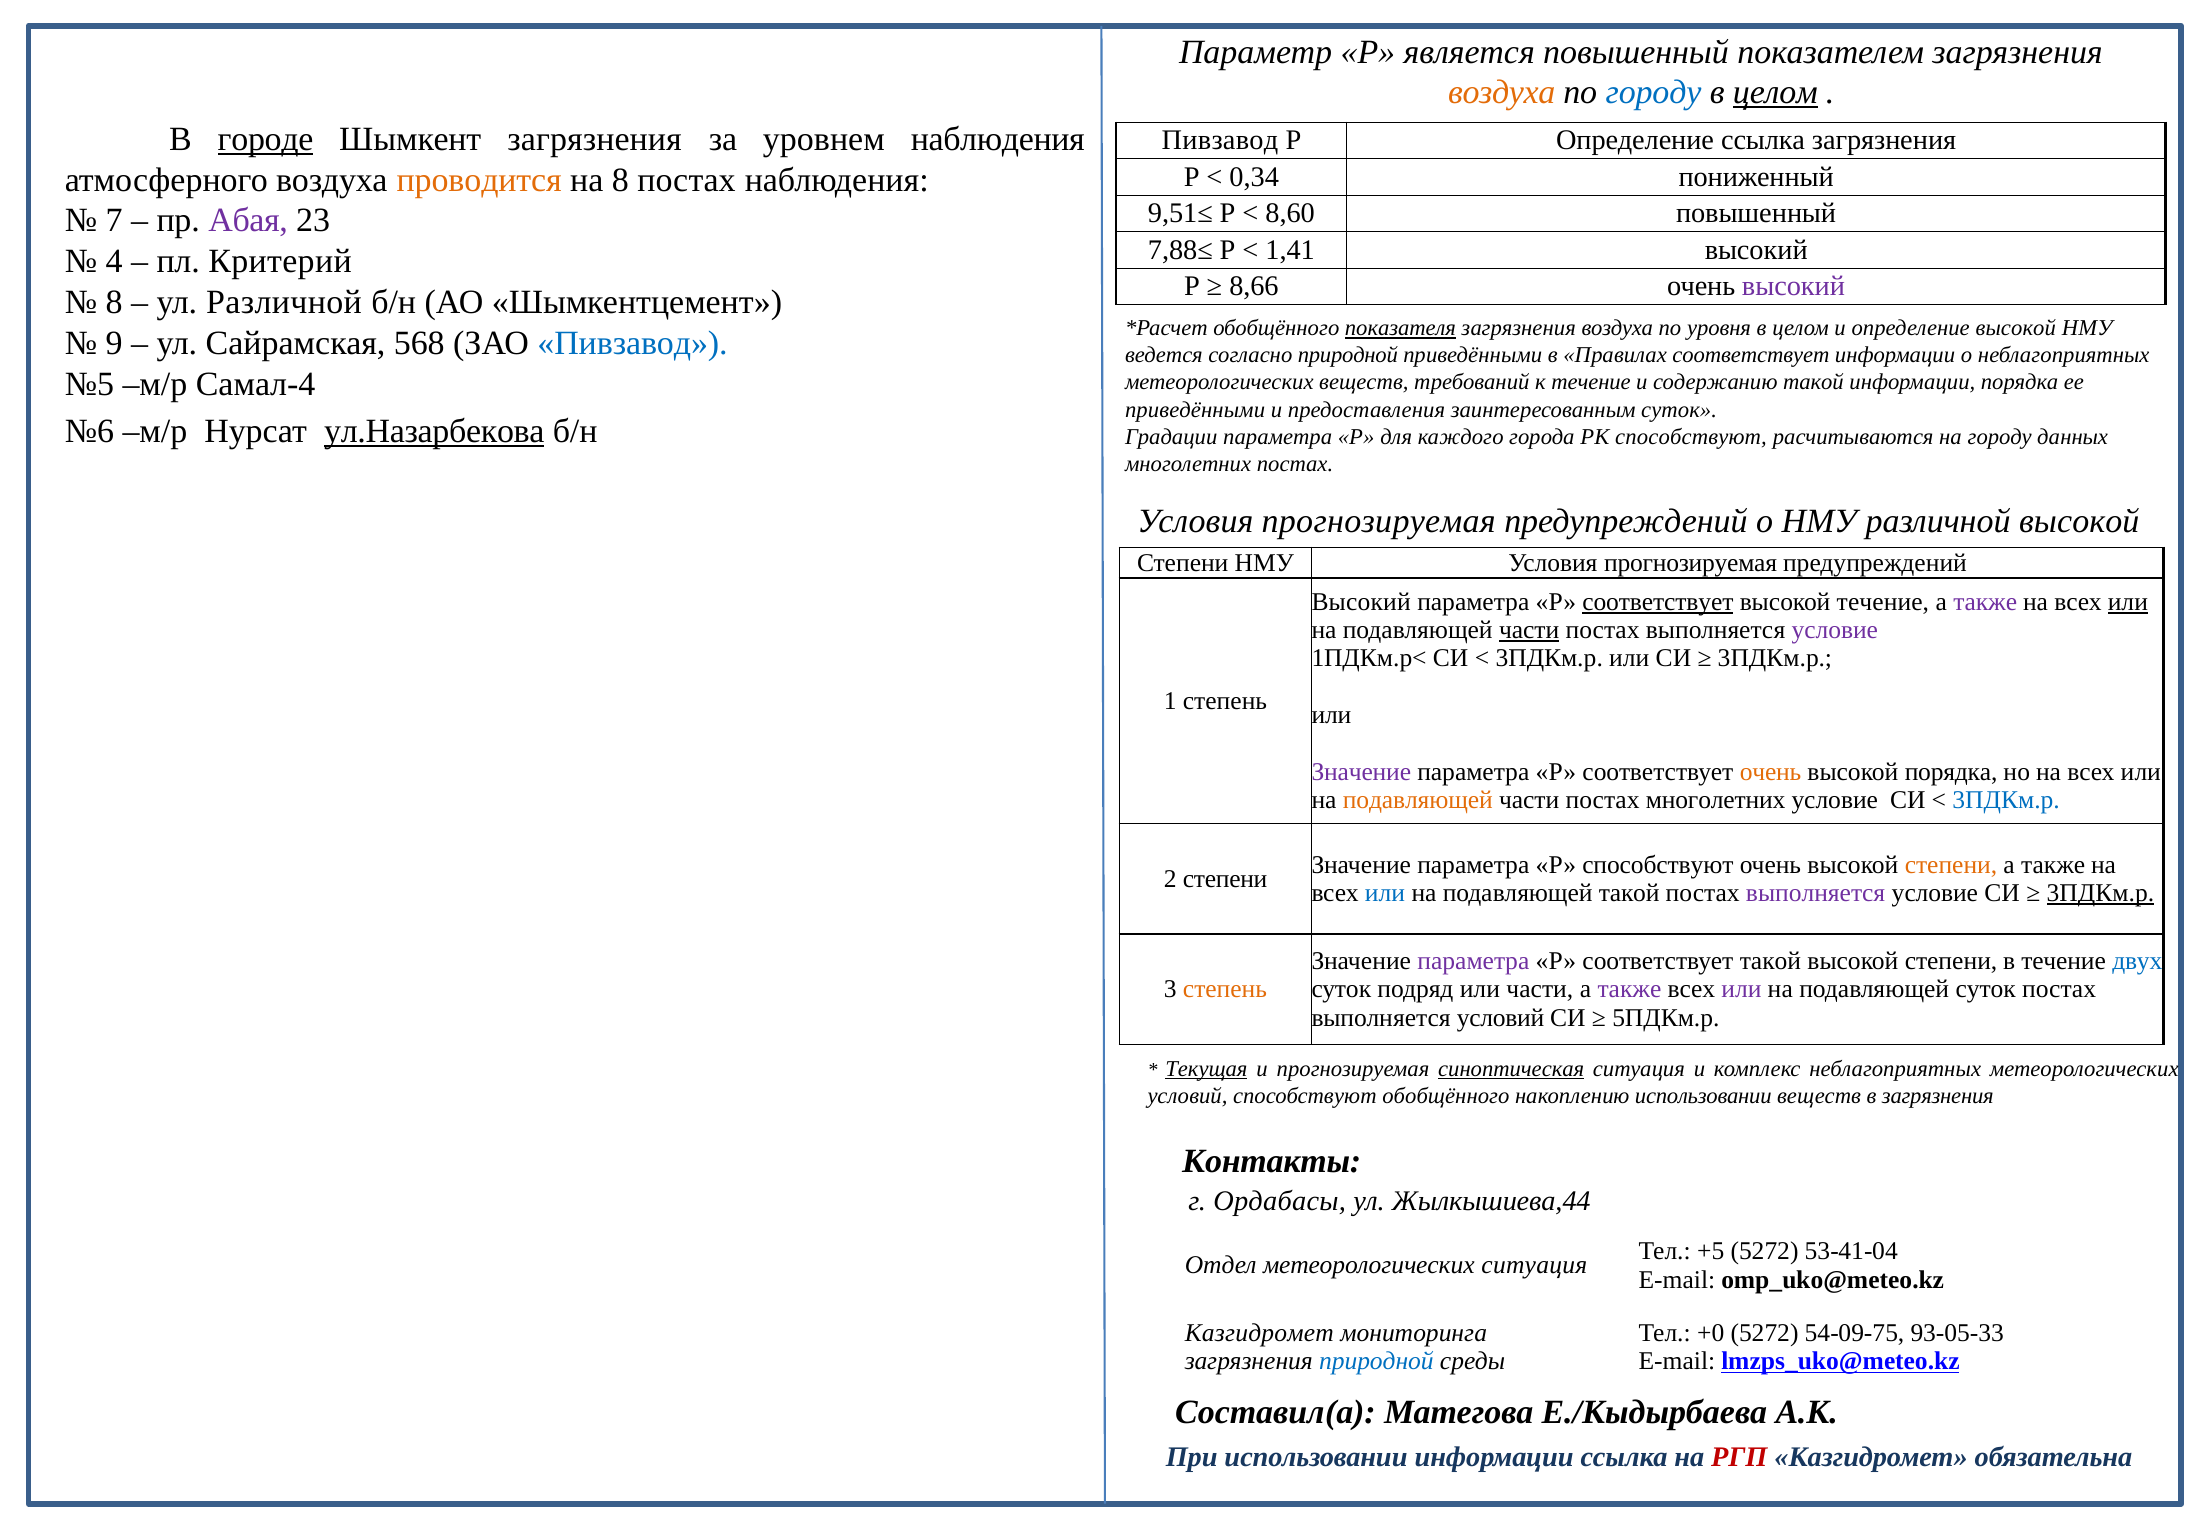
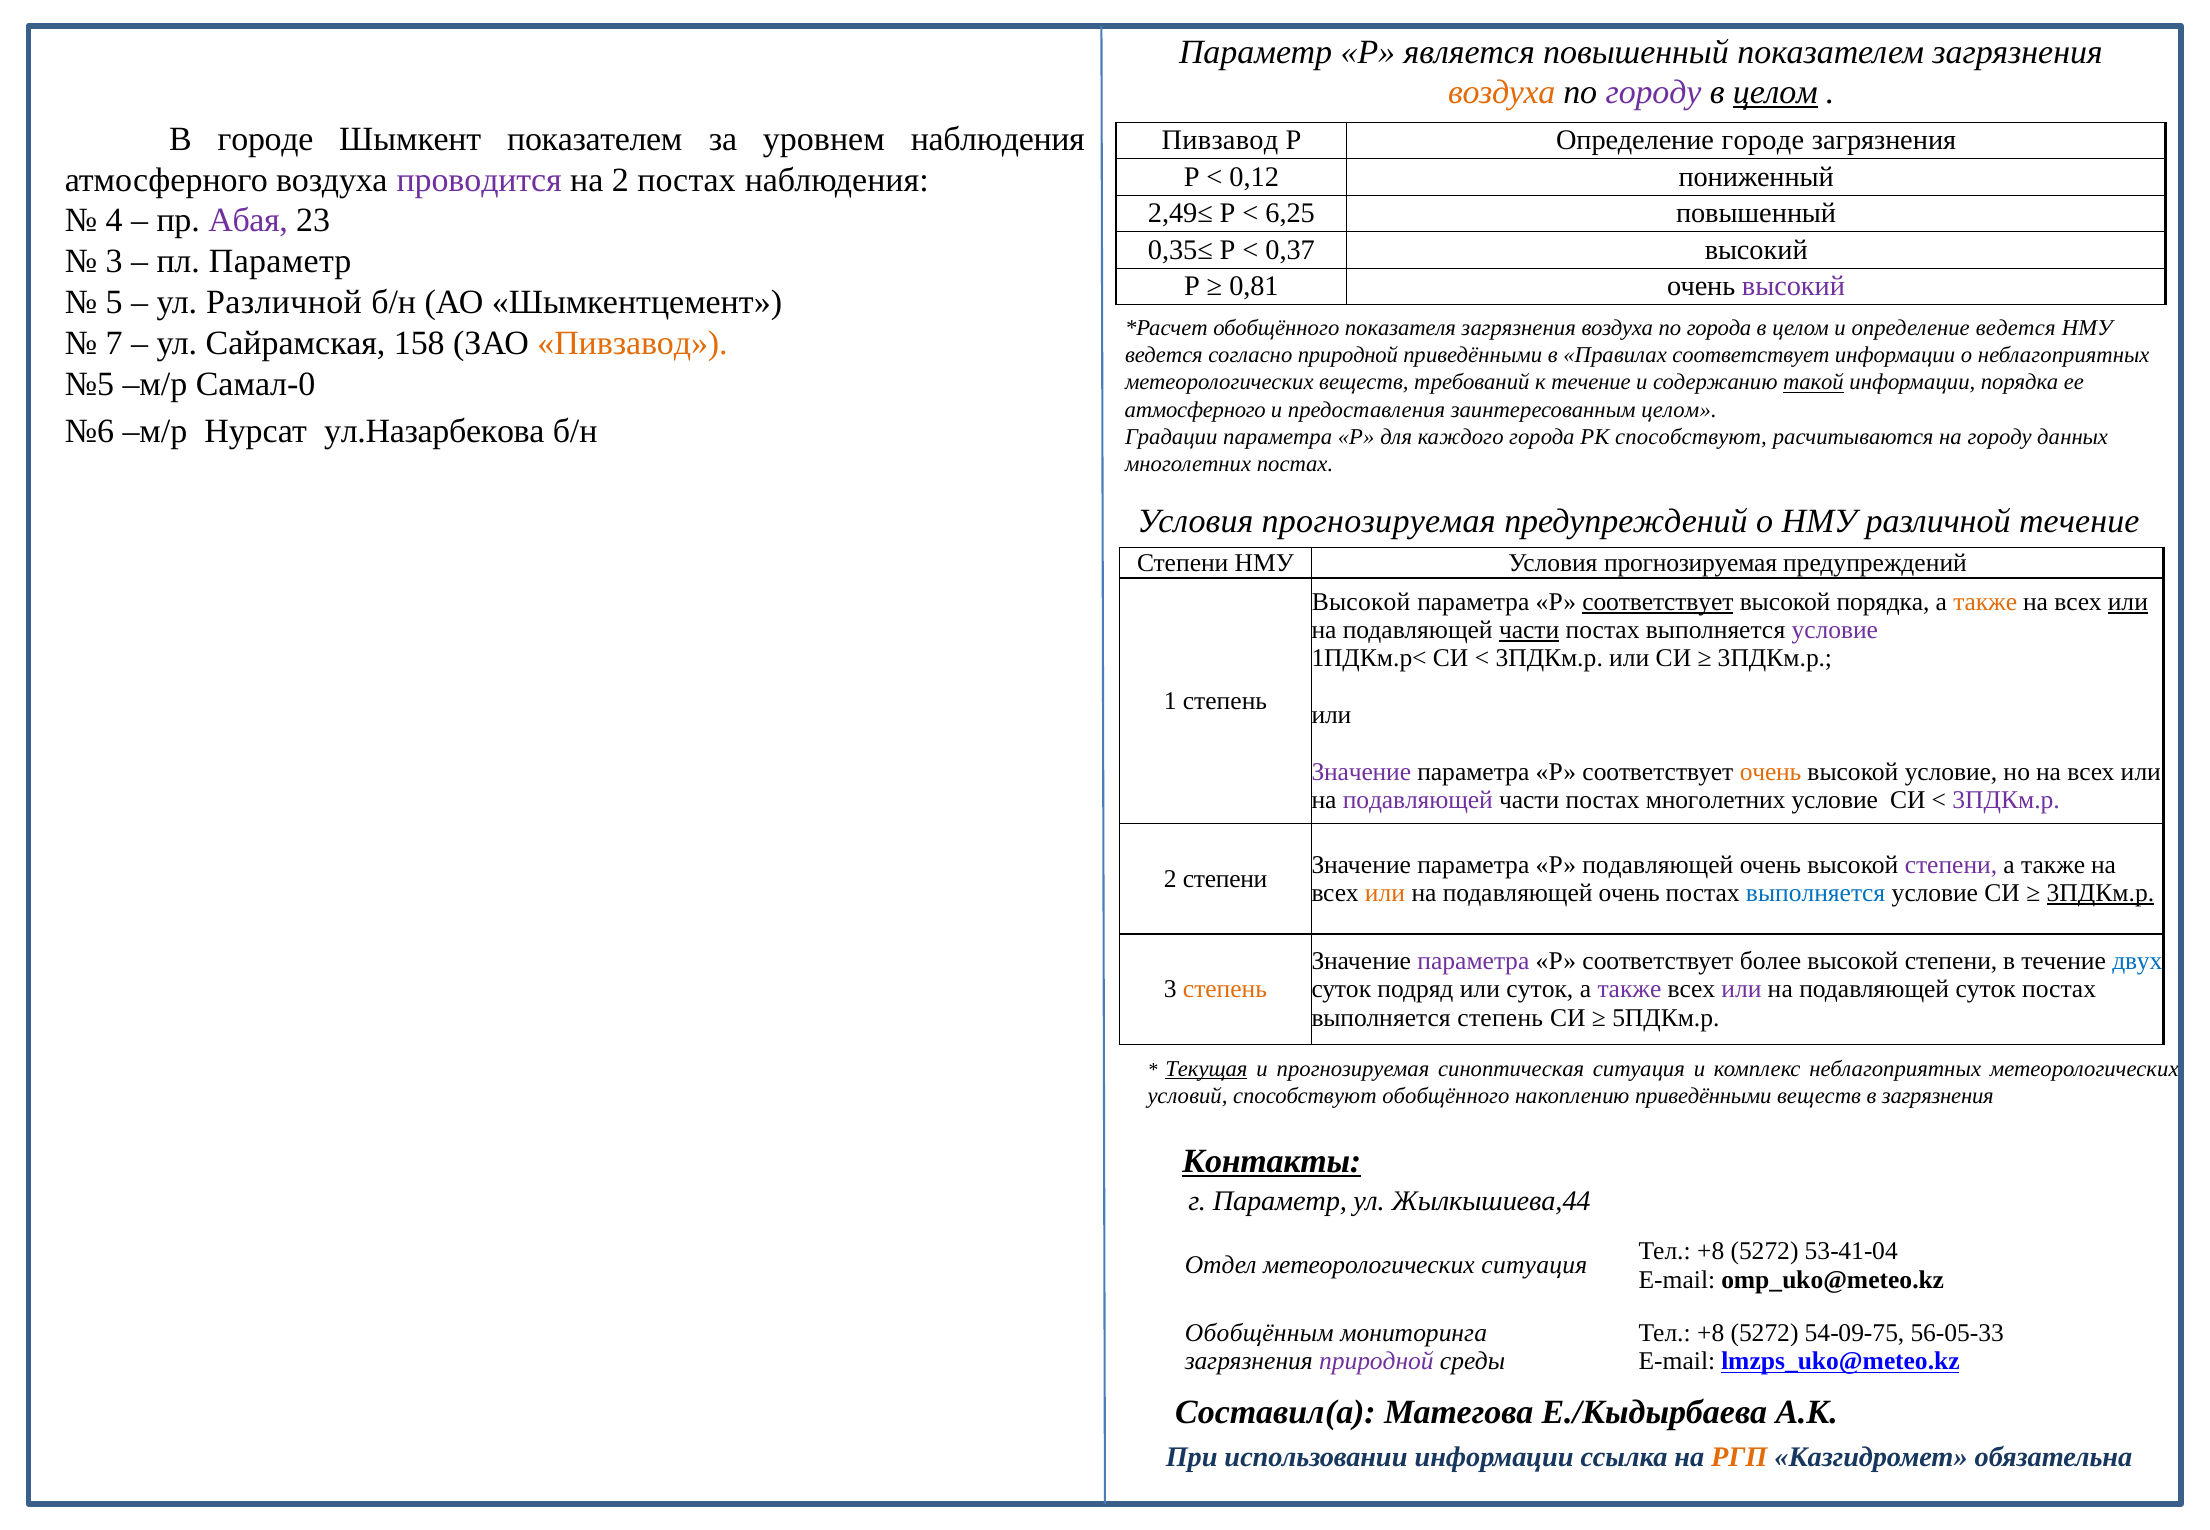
городу at (1653, 93) colour: blue -> purple
городе at (266, 139) underline: present -> none
Шымкент загрязнения: загрязнения -> показателем
Определение ссылка: ссылка -> городе
0,34: 0,34 -> 0,12
проводится colour: orange -> purple
на 8: 8 -> 2
9,51≤: 9,51≤ -> 2,49≤
8,60: 8,60 -> 6,25
7: 7 -> 4
7,88≤: 7,88≤ -> 0,35≤
1,41: 1,41 -> 0,37
4 at (114, 262): 4 -> 3
пл Критерий: Критерий -> Параметр
8,66: 8,66 -> 0,81
8 at (114, 302): 8 -> 5
показателя underline: present -> none
по уровня: уровня -> города
определение высокой: высокой -> ведется
9: 9 -> 7
568: 568 -> 158
Пивзавод at (633, 343) colour: blue -> orange
Самал-4: Самал-4 -> Самал-0
такой at (1813, 382) underline: none -> present
приведёнными at (1195, 410): приведёнными -> атмосферного
заинтересованным суток: суток -> целом
ул.Назарбекова underline: present -> none
различной высокой: высокой -> течение
Высокий at (1361, 602): Высокий -> Высокой
высокой течение: течение -> порядка
также at (1985, 602) colour: purple -> orange
высокой порядка: порядка -> условие
подавляющей at (1418, 800) colour: orange -> purple
3ПДКм.р at (2006, 800) colour: blue -> purple
Р способствуют: способствуют -> подавляющей
степени at (1951, 865) colour: orange -> purple
или at (1385, 893) colour: blue -> orange
на подавляющей такой: такой -> очень
выполняется at (1816, 893) colour: purple -> blue
соответствует такой: такой -> более
или части: части -> суток
выполняется условий: условий -> степень
синоптическая underline: present -> none
накоплению использовании: использовании -> приведёнными
Контакты underline: none -> present
г Ордабасы: Ордабасы -> Параметр
+5 at (1711, 1251): +5 -> +8
Казгидромет at (1259, 1333): Казгидромет -> Обобщённым
+0 at (1711, 1333): +0 -> +8
93-05-33: 93-05-33 -> 56-05-33
природной at (1376, 1361) colour: blue -> purple
РГП colour: red -> orange
